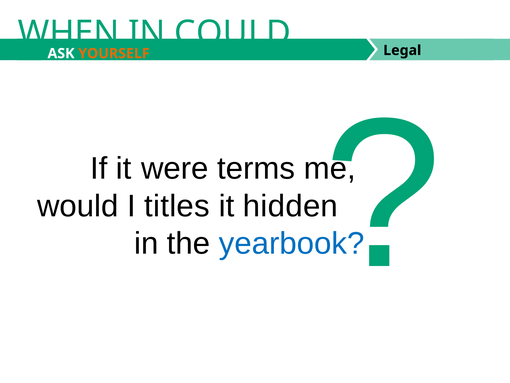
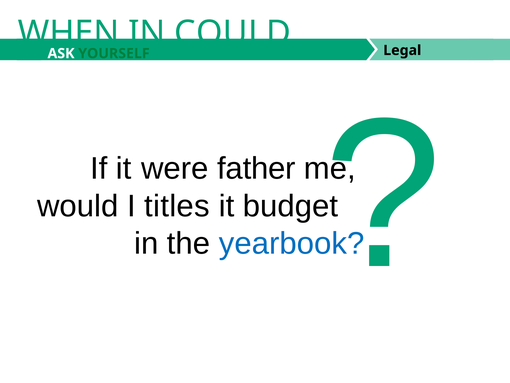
YOURSELF colour: orange -> green
terms: terms -> father
hidden: hidden -> budget
